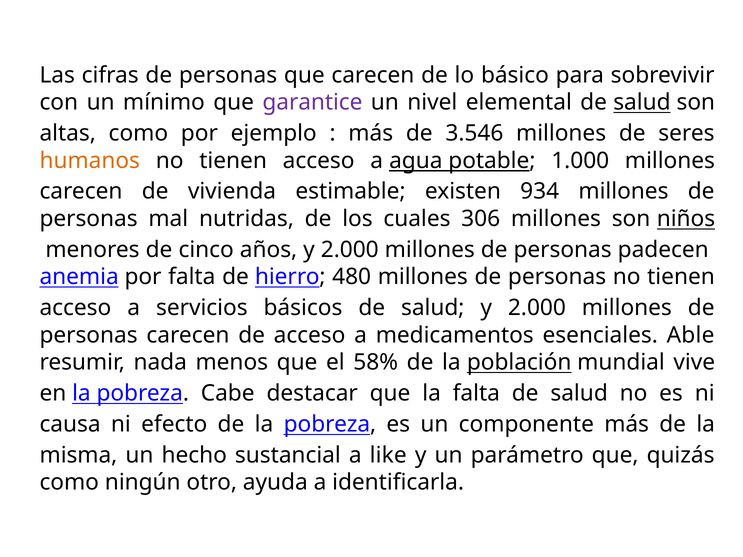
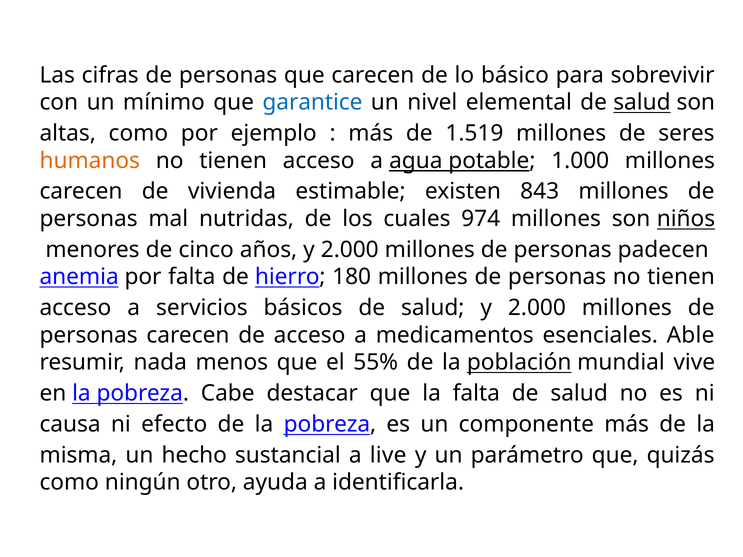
garantice colour: purple -> blue
3.546: 3.546 -> 1.519
934: 934 -> 843
306: 306 -> 974
480: 480 -> 180
58%: 58% -> 55%
like: like -> live
